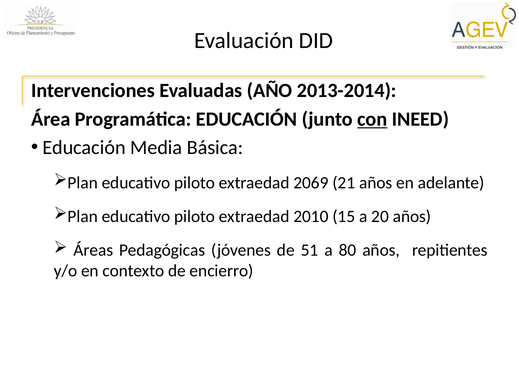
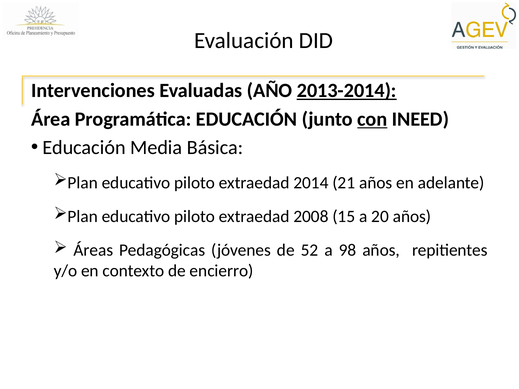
2013-2014 underline: none -> present
2069: 2069 -> 2014
2010: 2010 -> 2008
51: 51 -> 52
80: 80 -> 98
